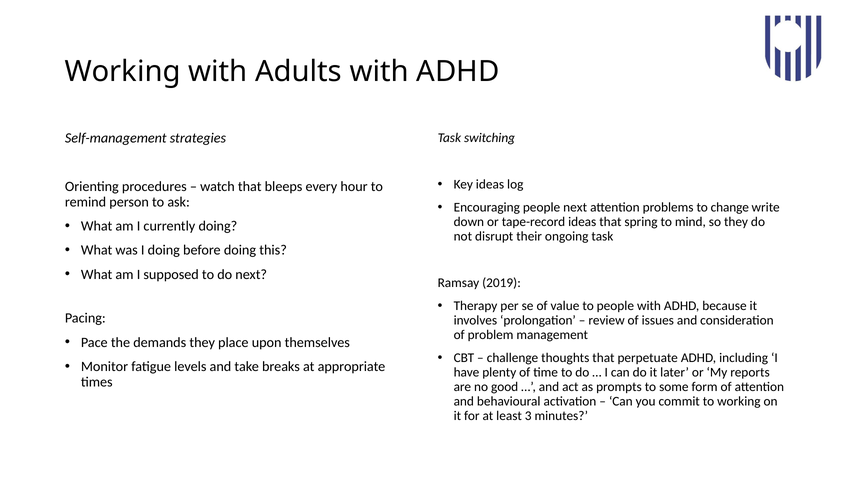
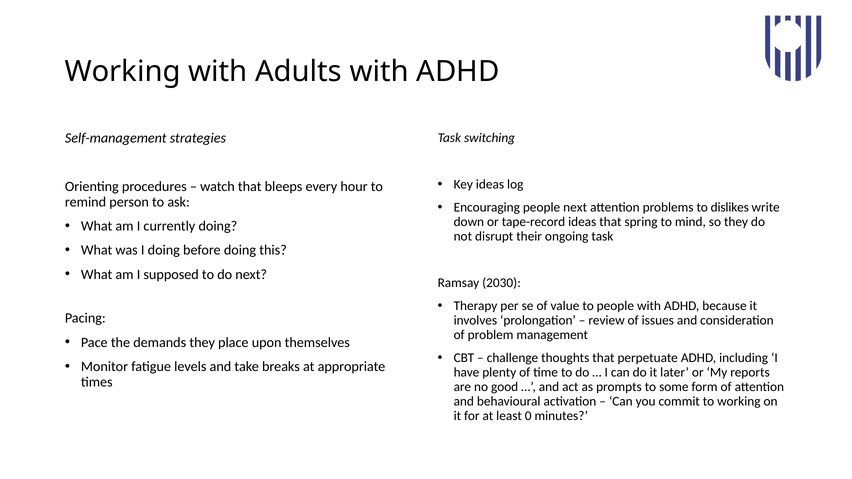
change: change -> dislikes
2019: 2019 -> 2030
3: 3 -> 0
